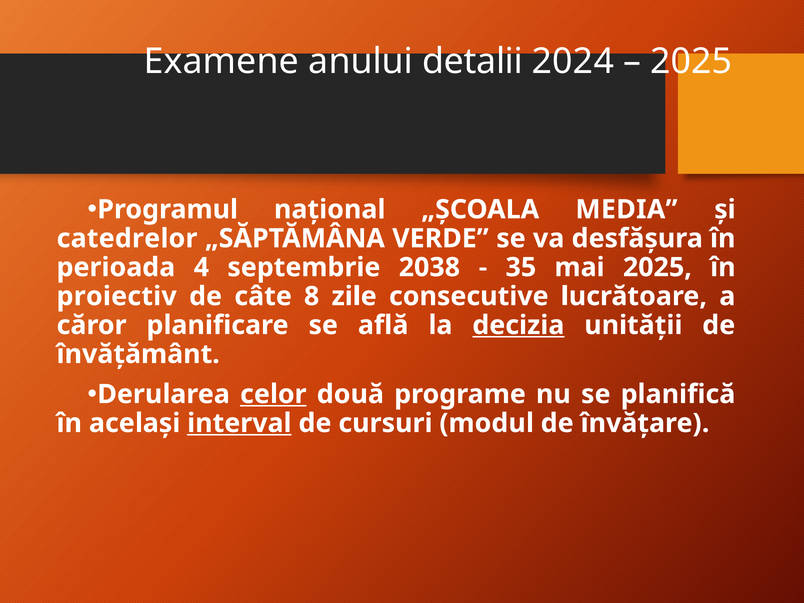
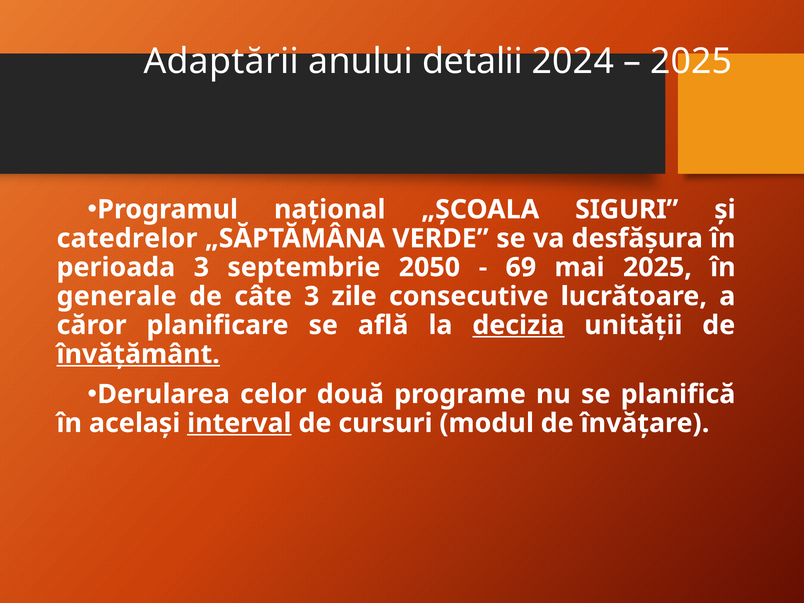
Examene: Examene -> Adaptării
MEDIA: MEDIA -> SIGURI
perioada 4: 4 -> 3
2038: 2038 -> 2050
35: 35 -> 69
proiectiv: proiectiv -> generale
câte 8: 8 -> 3
învățământ underline: none -> present
celor underline: present -> none
